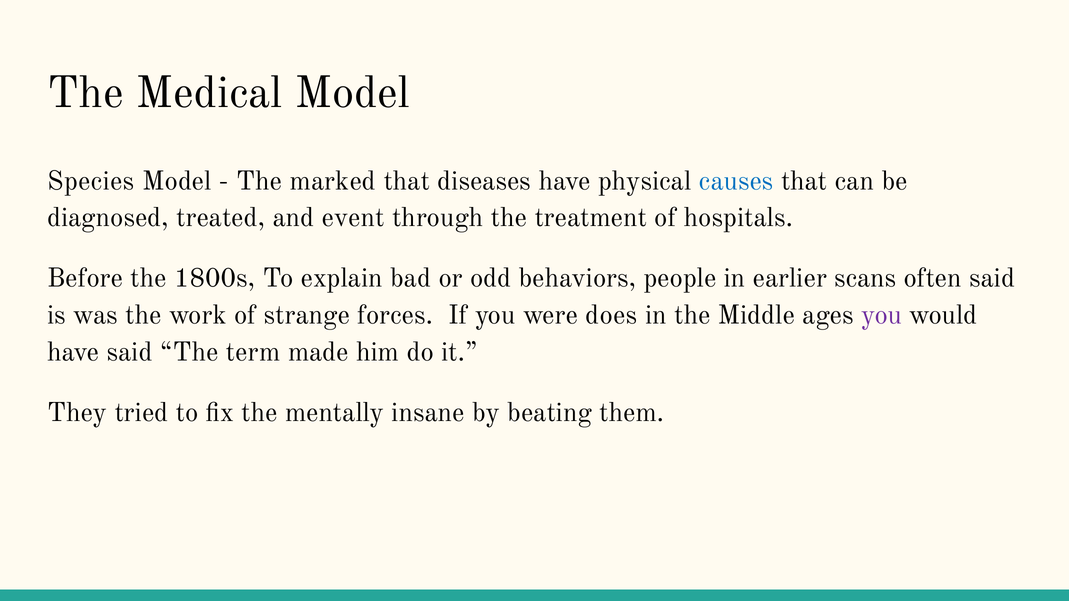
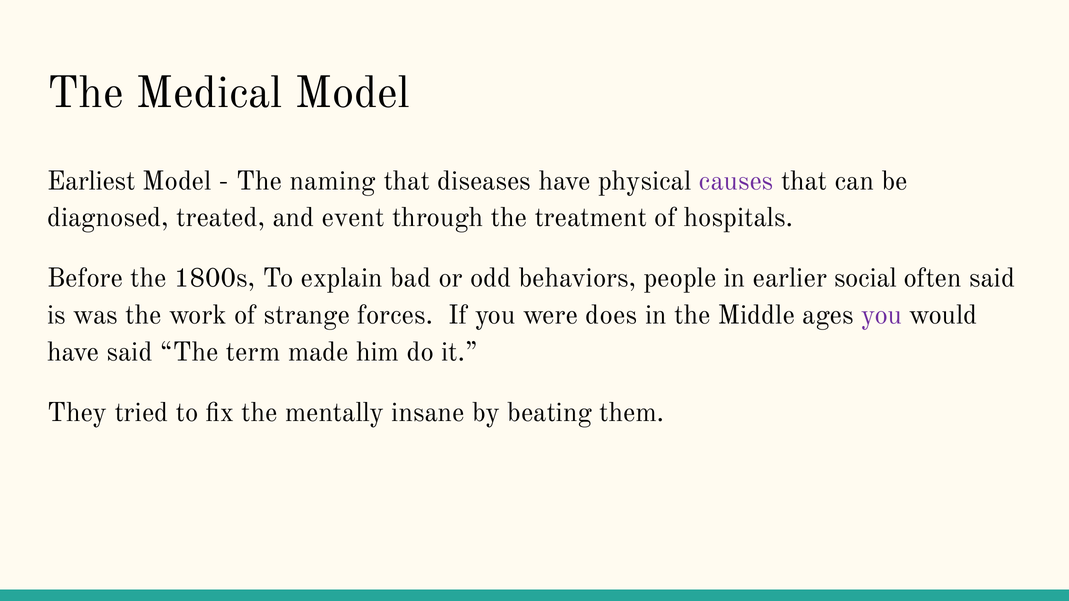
Species: Species -> Earliest
marked: marked -> naming
causes colour: blue -> purple
scans: scans -> social
